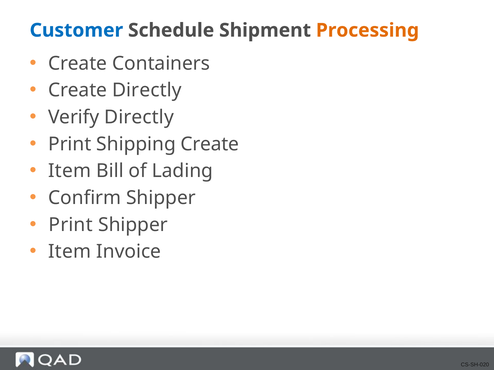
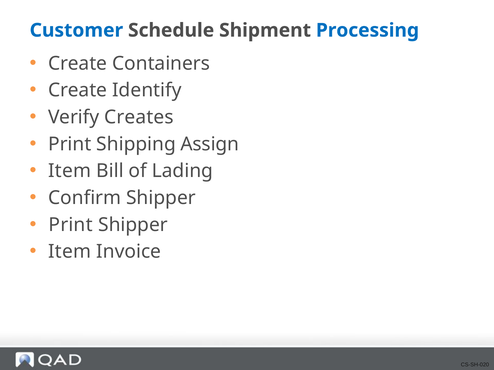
Processing colour: orange -> blue
Create Directly: Directly -> Identify
Verify Directly: Directly -> Creates
Shipping Create: Create -> Assign
